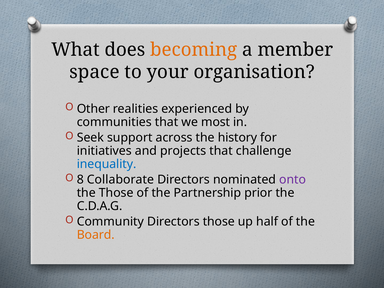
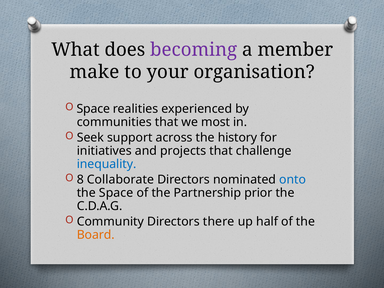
becoming colour: orange -> purple
space: space -> make
Other at (93, 109): Other -> Space
onto colour: purple -> blue
the Those: Those -> Space
Directors those: those -> there
